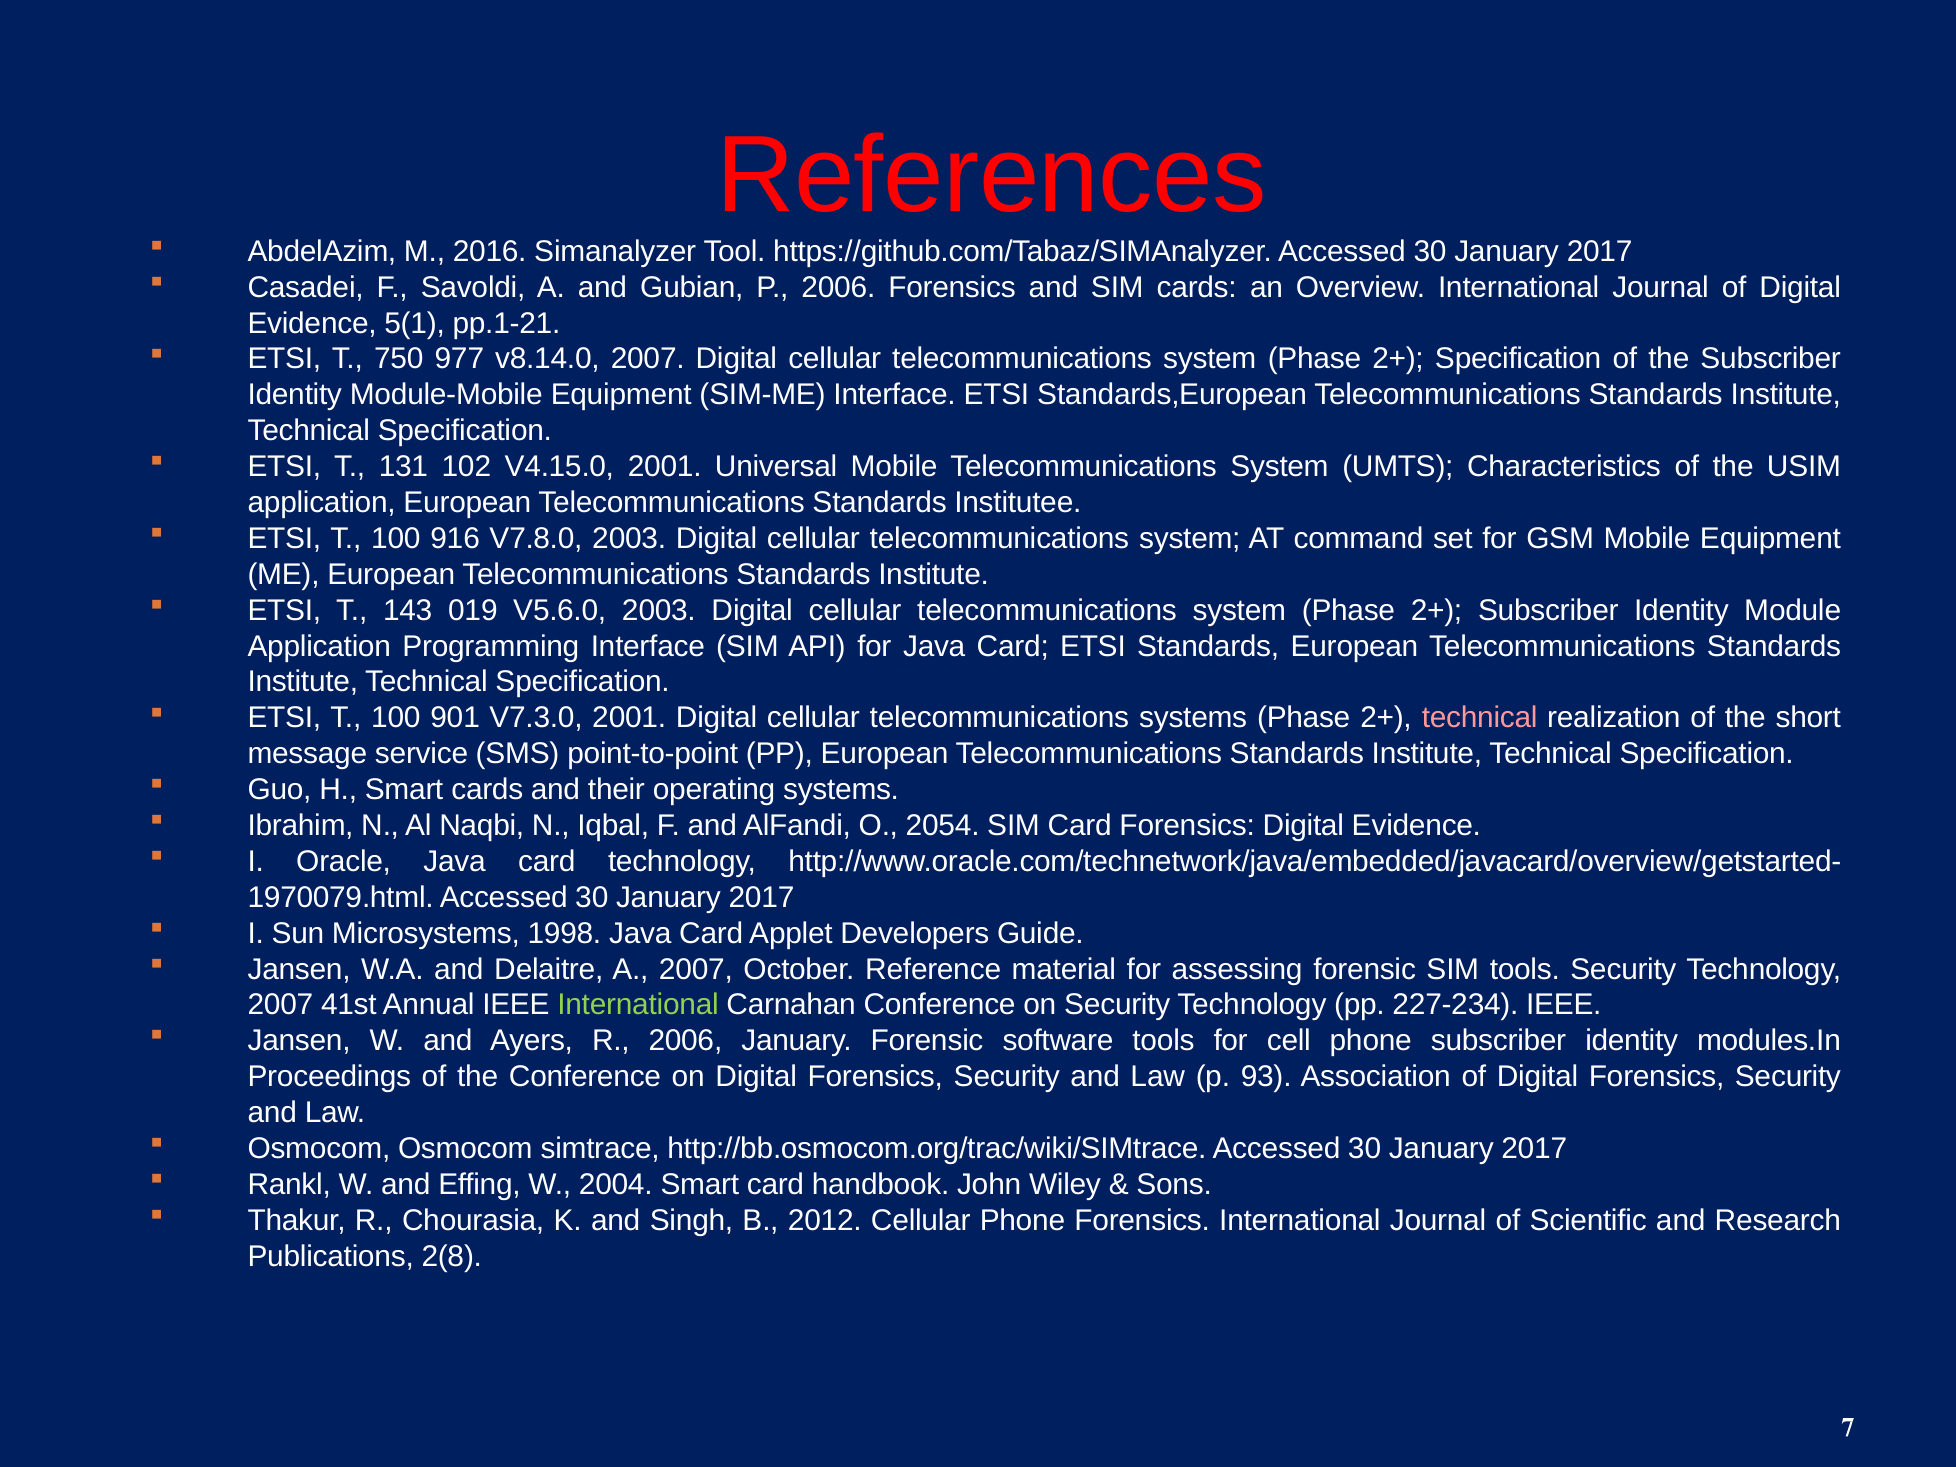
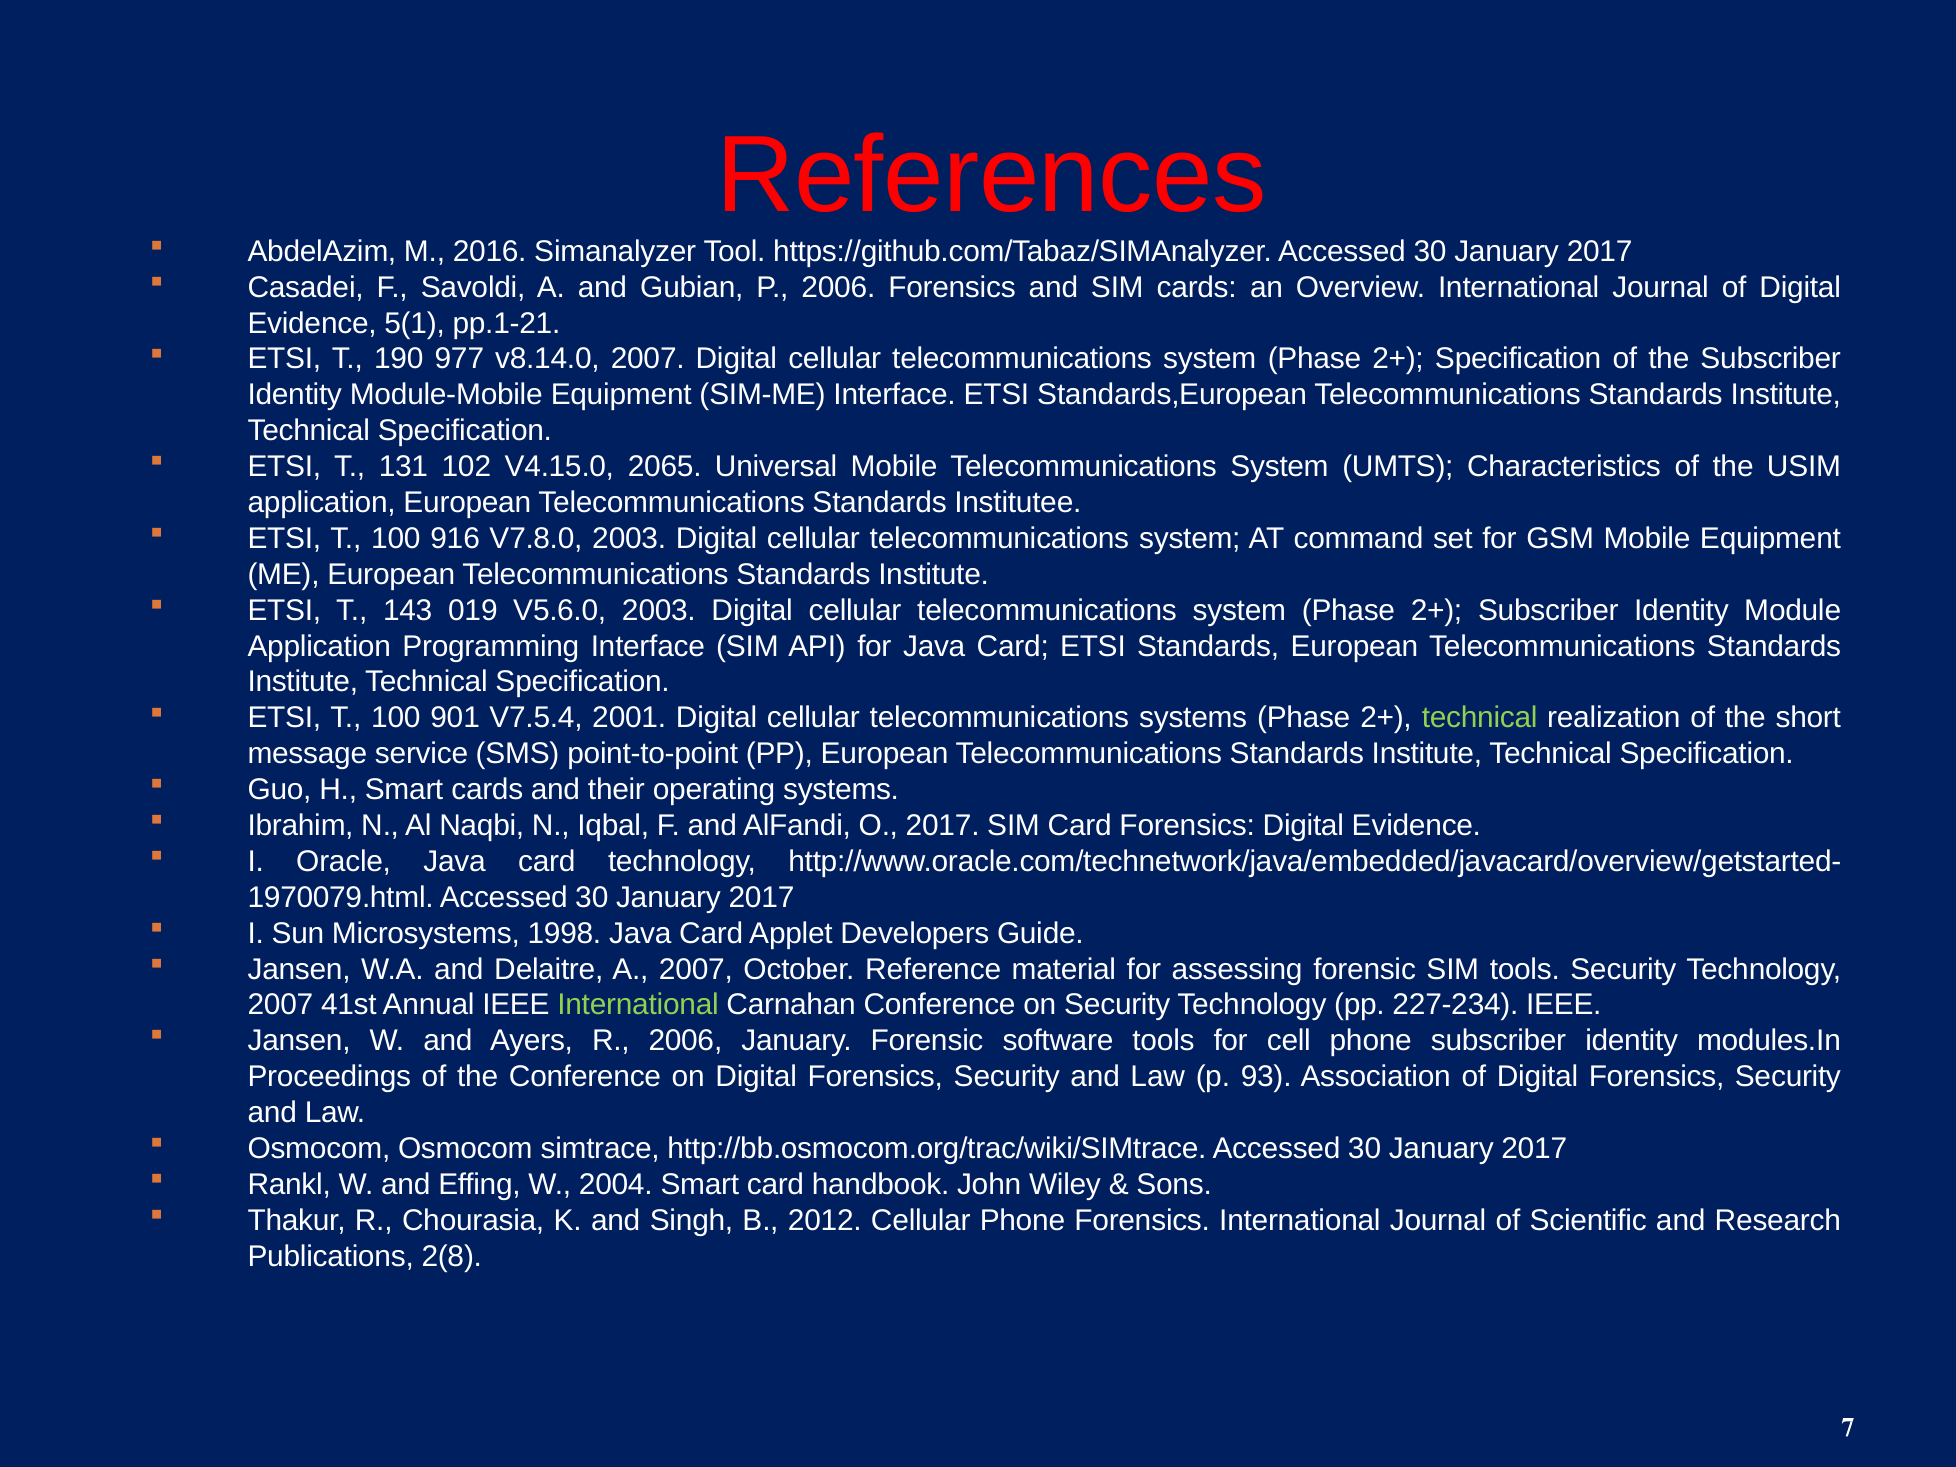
750: 750 -> 190
V4.15.0 2001: 2001 -> 2065
V7.3.0: V7.3.0 -> V7.5.4
technical at (1480, 718) colour: pink -> light green
O 2054: 2054 -> 2017
